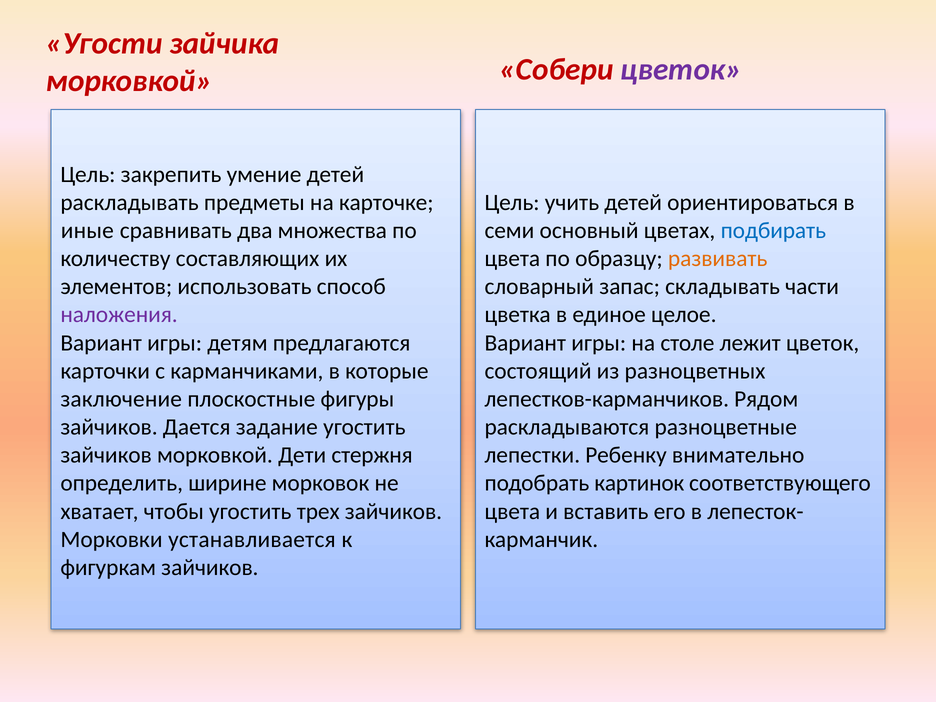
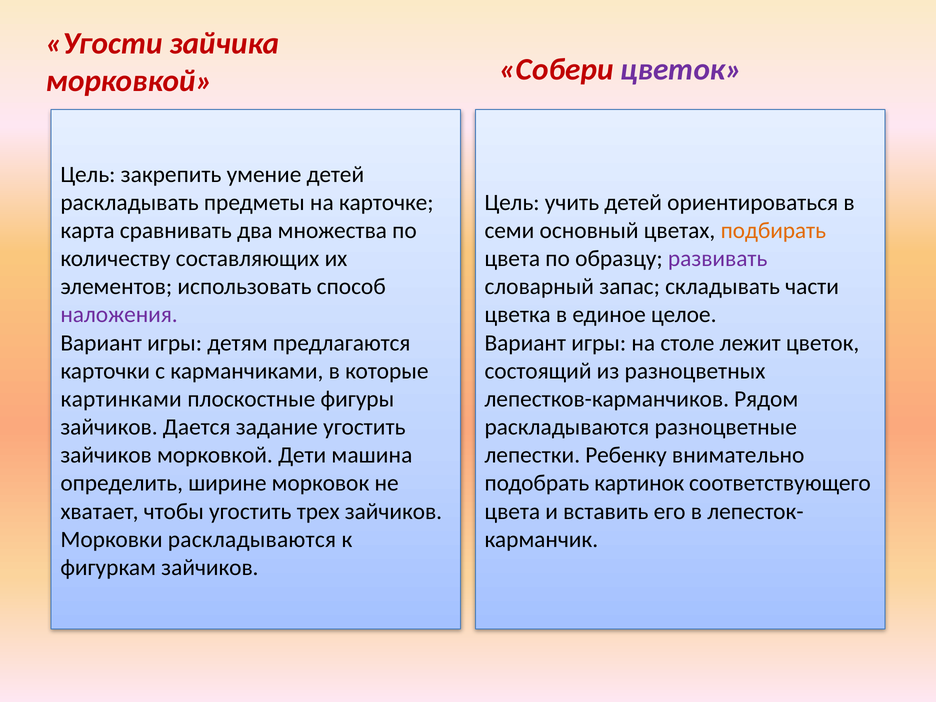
иные: иные -> карта
подбирать colour: blue -> orange
развивать colour: orange -> purple
заключение: заключение -> картинками
стержня: стержня -> машина
Морковки устанавливается: устанавливается -> раскладываются
